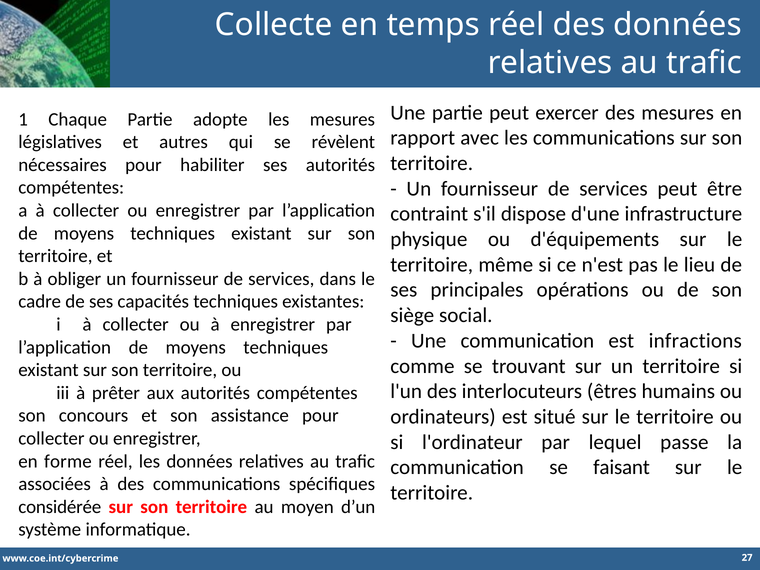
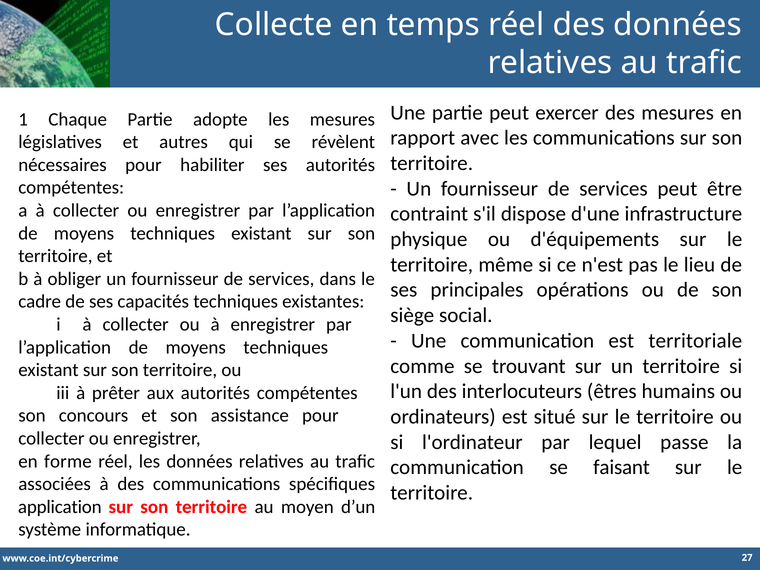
infractions: infractions -> territoriale
considérée: considérée -> application
